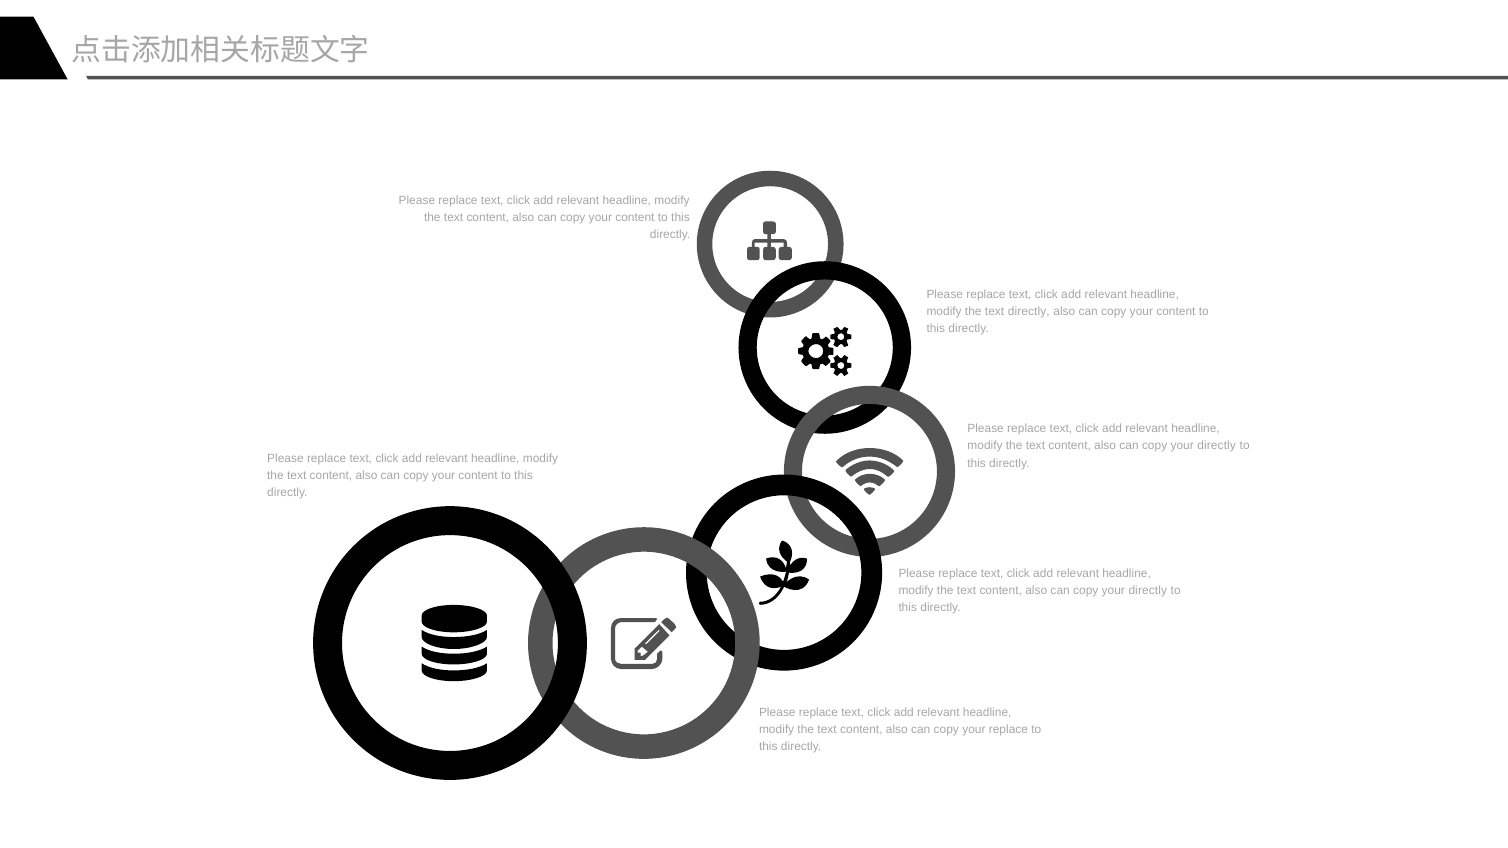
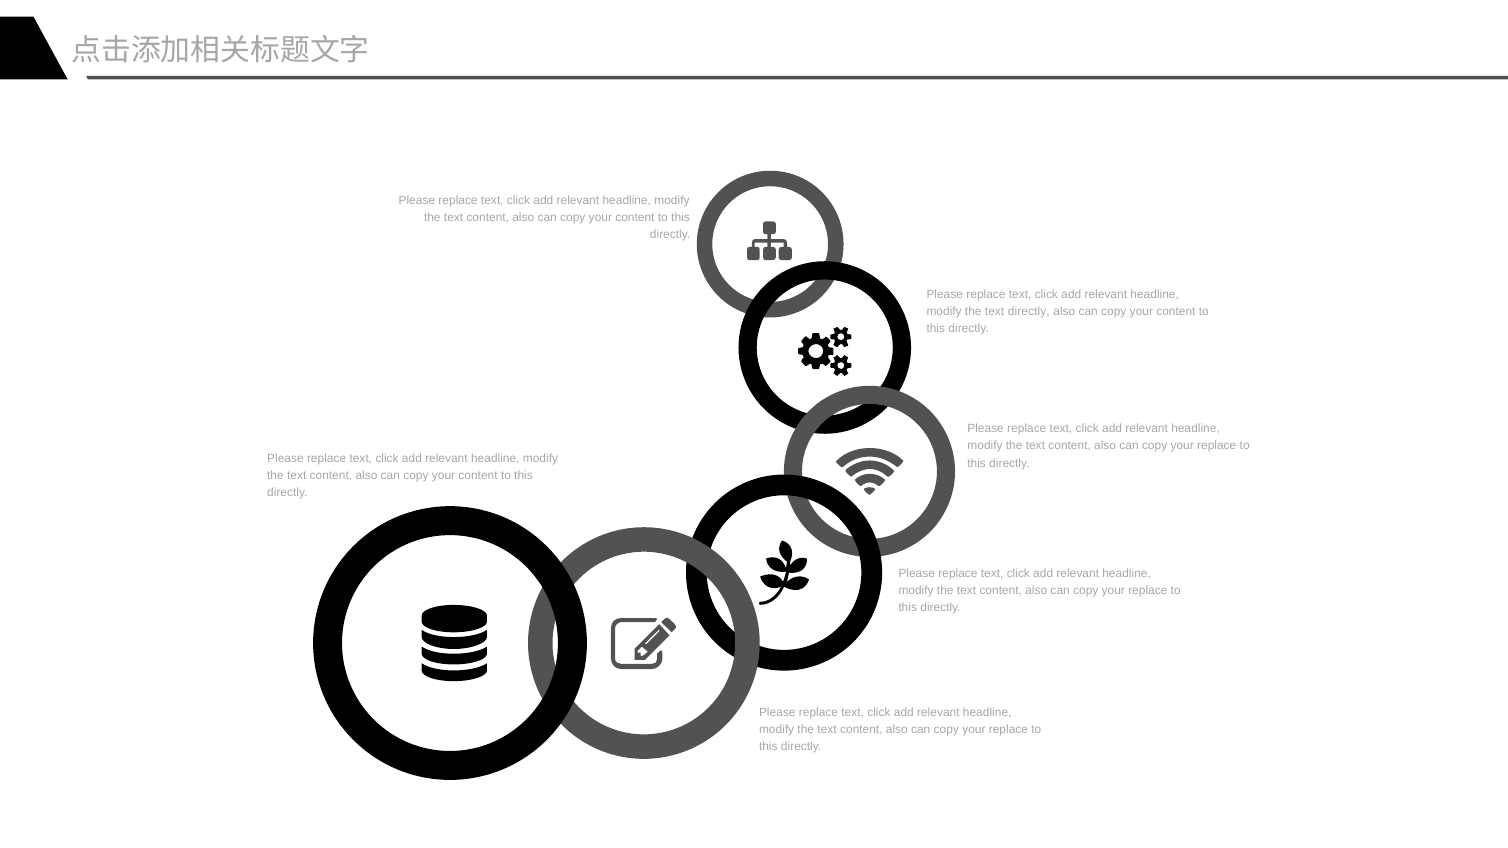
directly at (1217, 446): directly -> replace
directly at (1148, 591): directly -> replace
